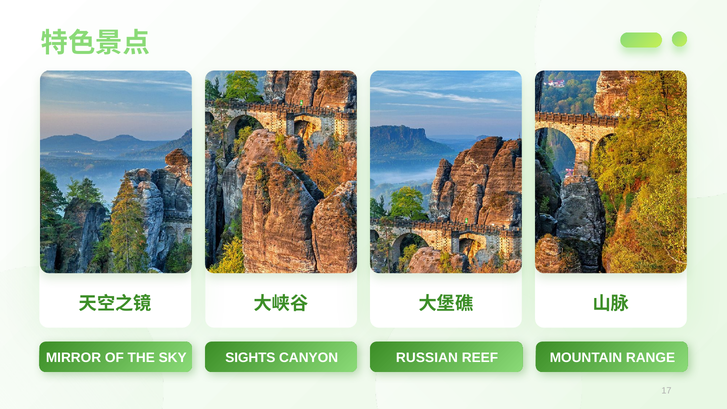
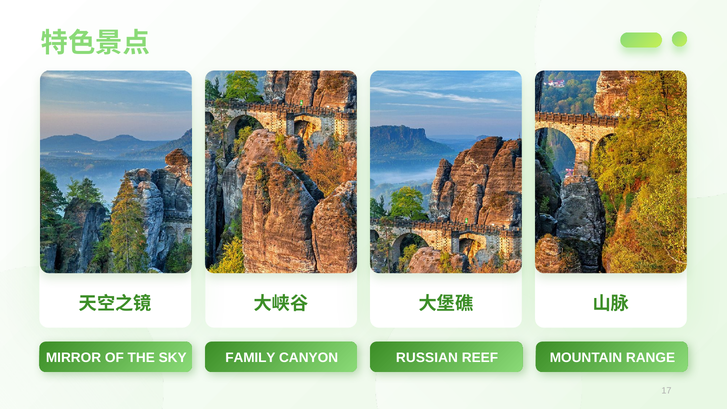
SIGHTS: SIGHTS -> FAMILY
